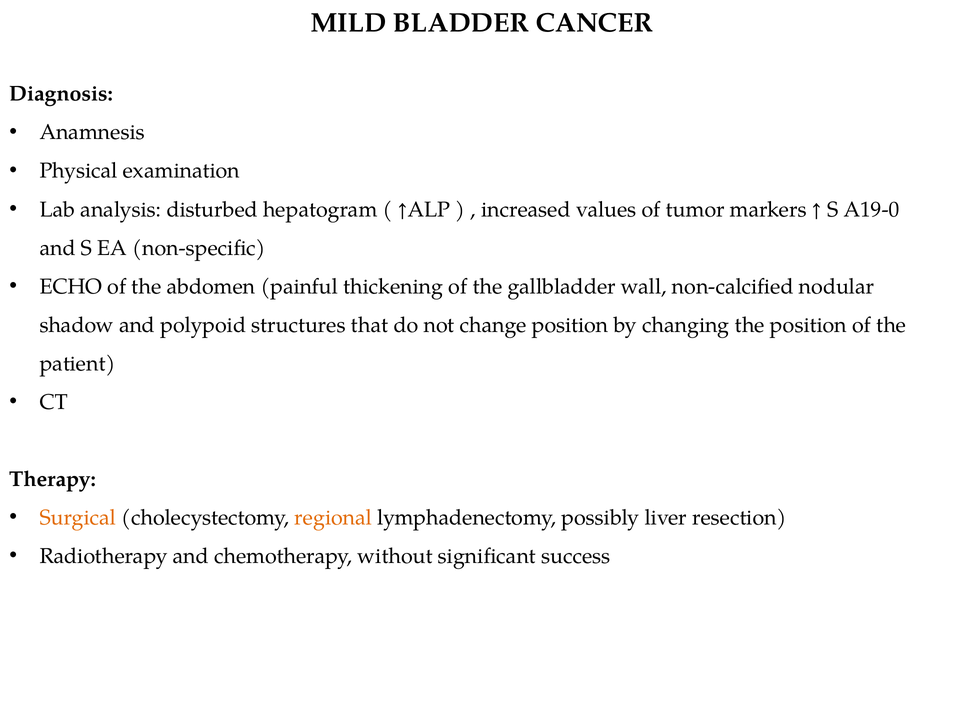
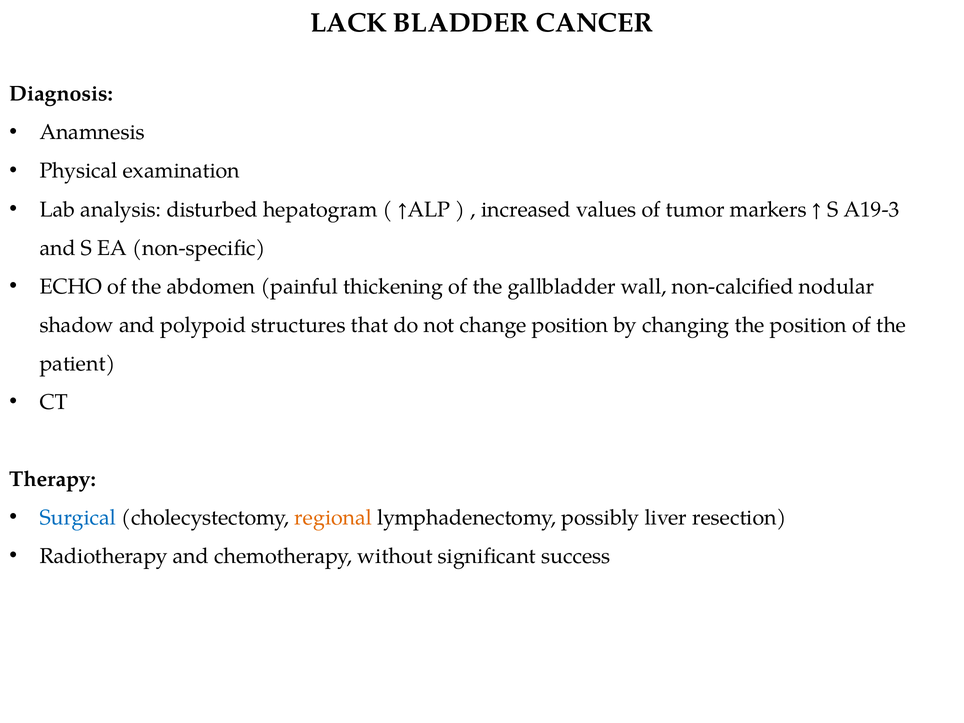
MILD: MILD -> LACK
A19-0: A19-0 -> A19-3
Surgical colour: orange -> blue
